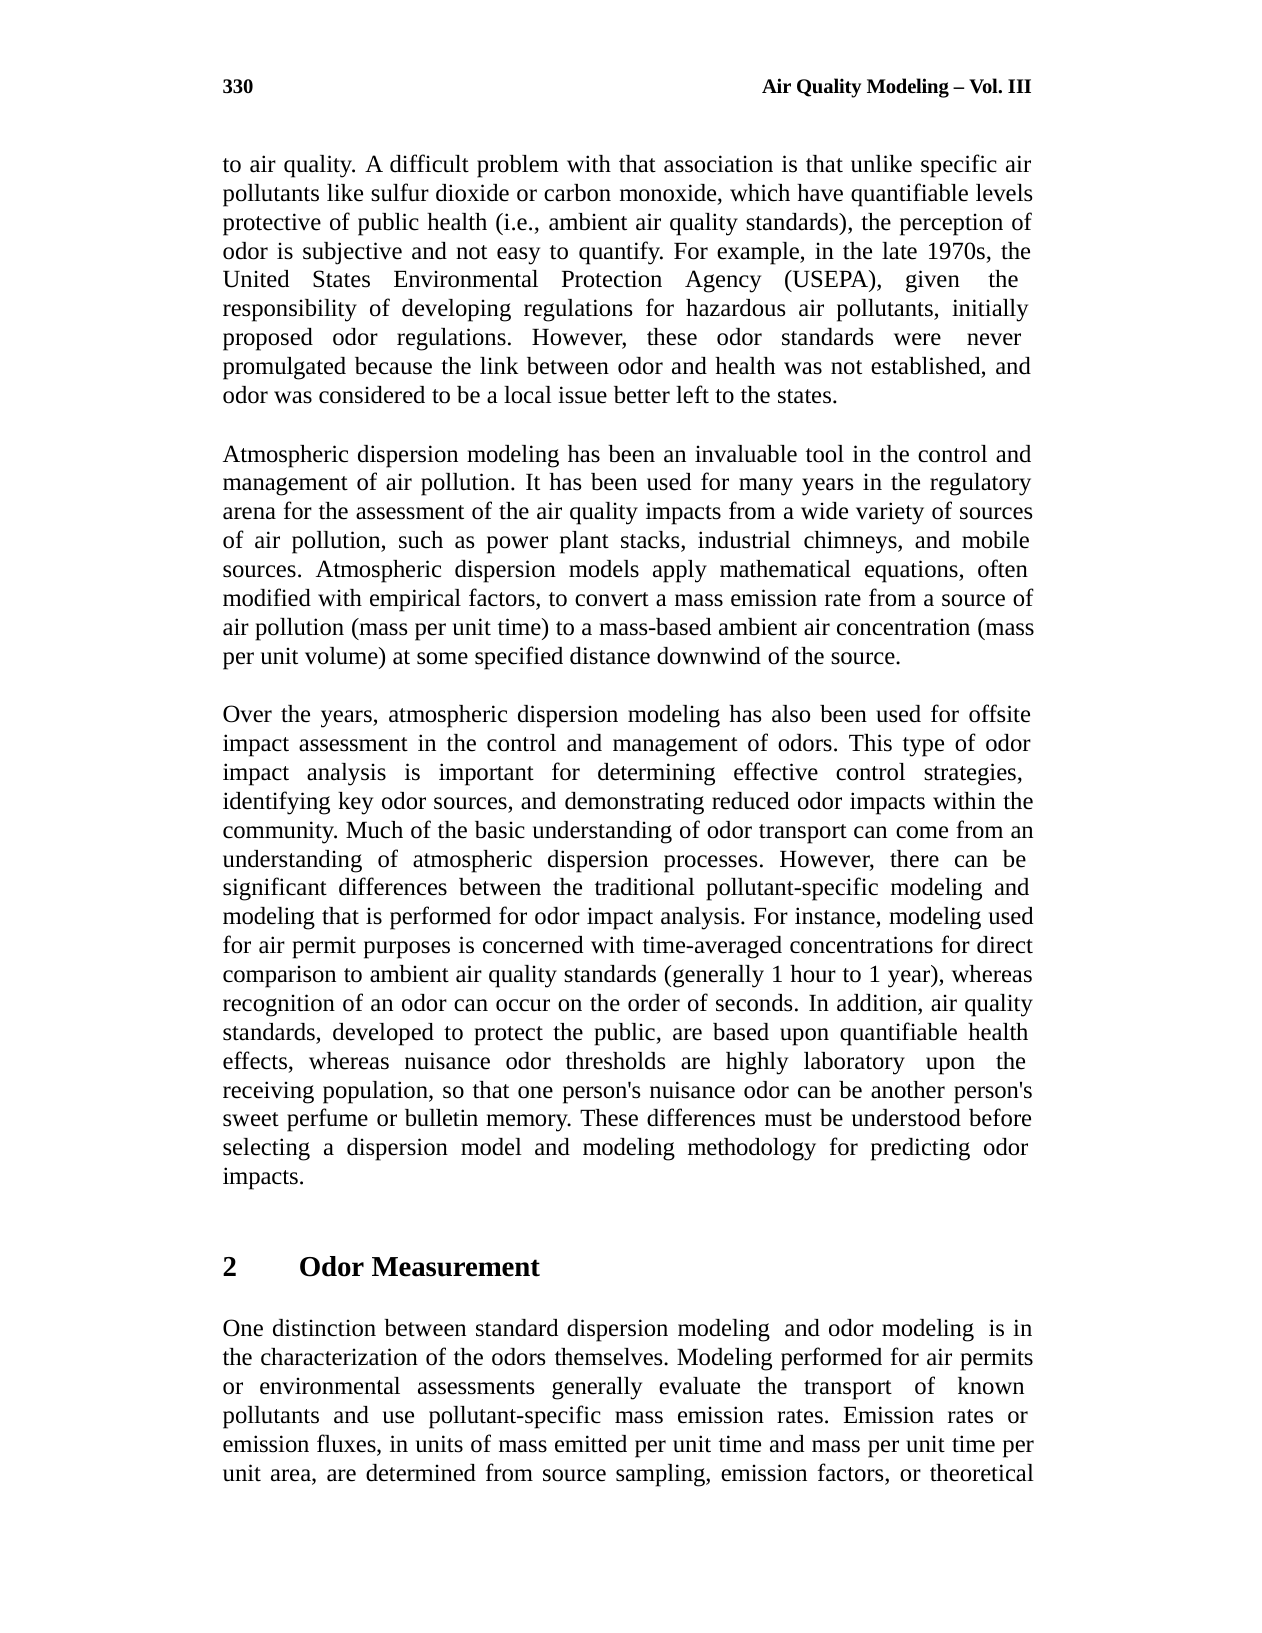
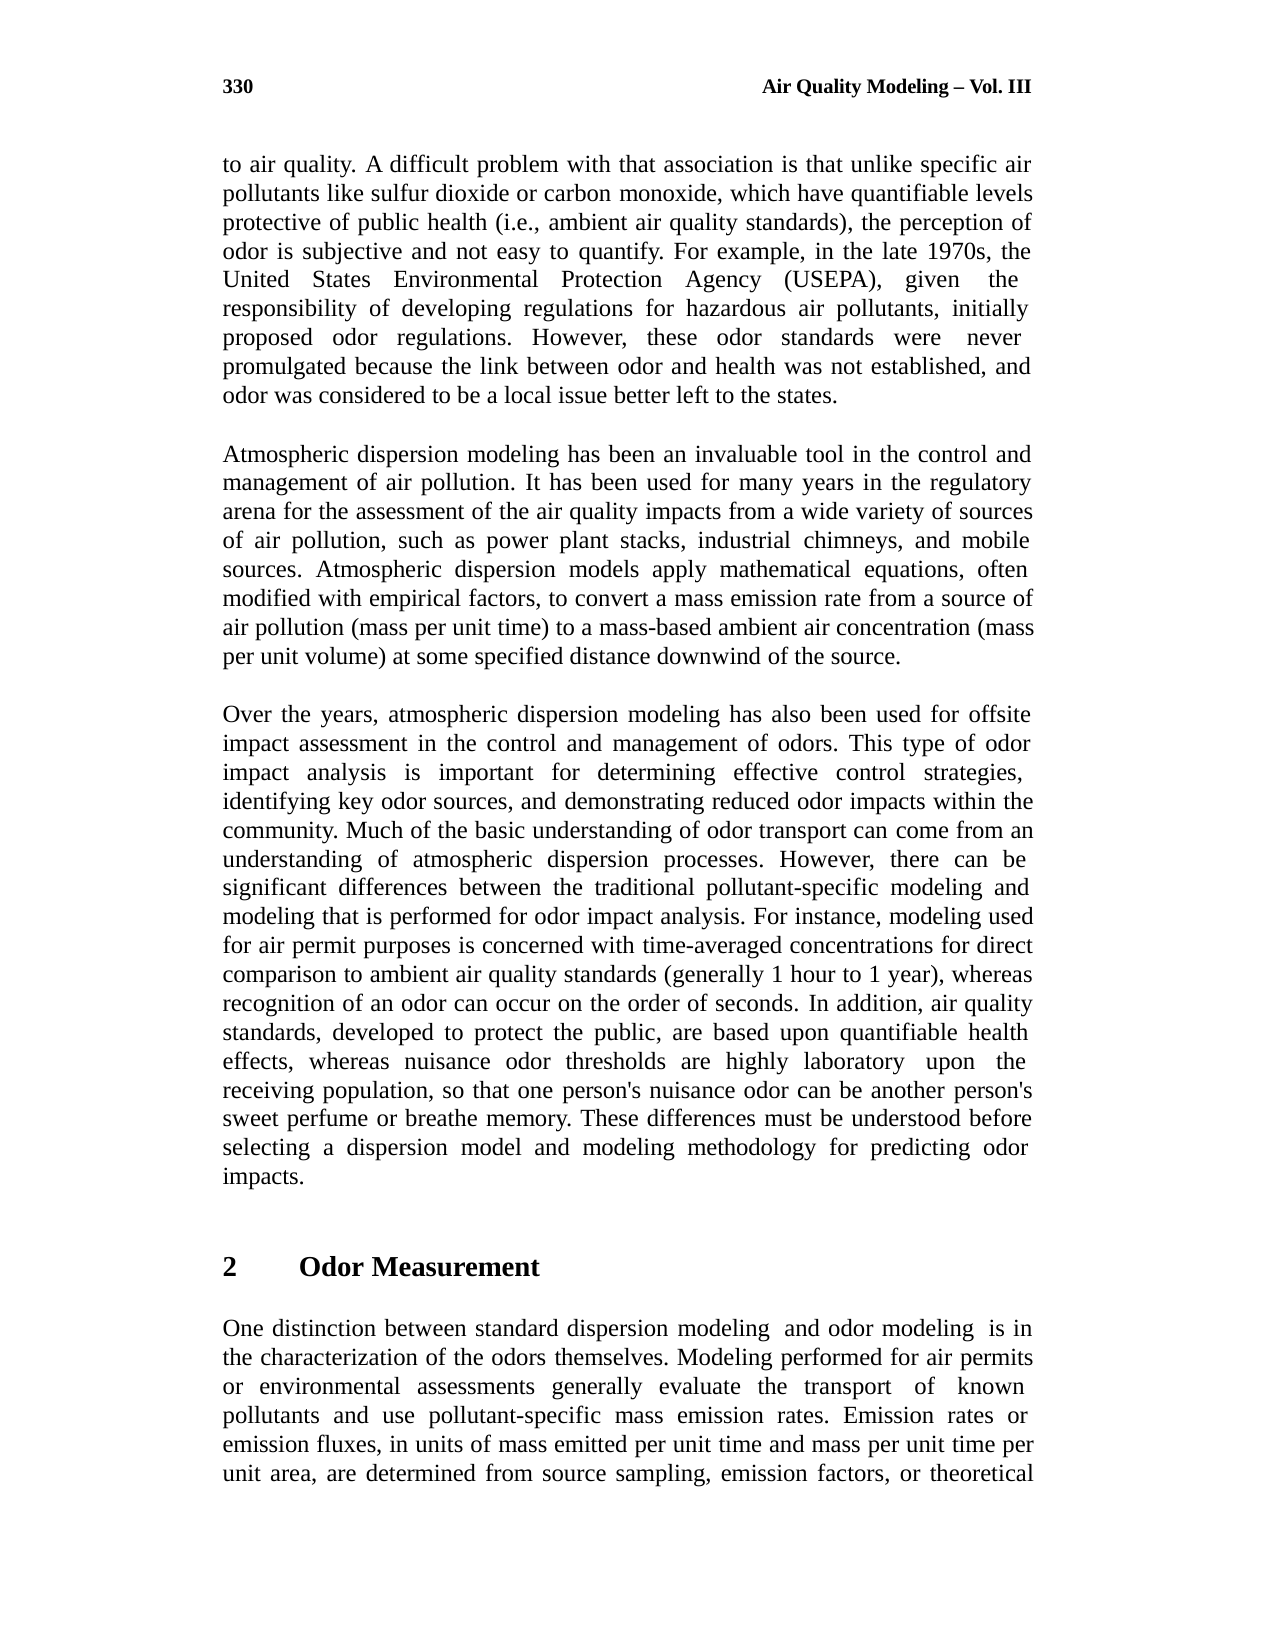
bulletin: bulletin -> breathe
